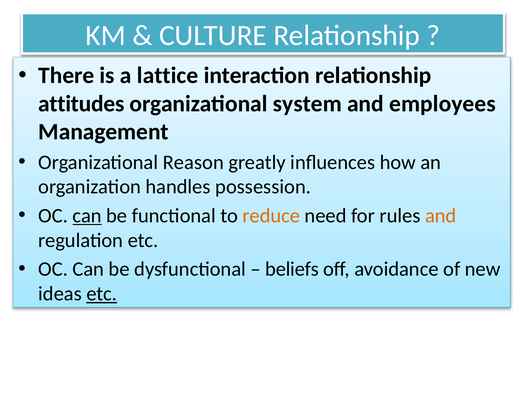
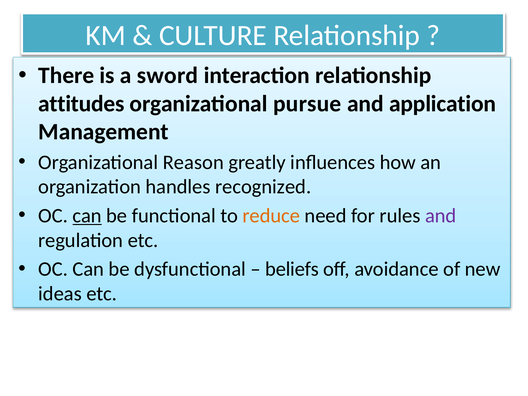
lattice: lattice -> sword
system: system -> pursue
employees: employees -> application
possession: possession -> recognized
and at (441, 216) colour: orange -> purple
etc at (102, 294) underline: present -> none
